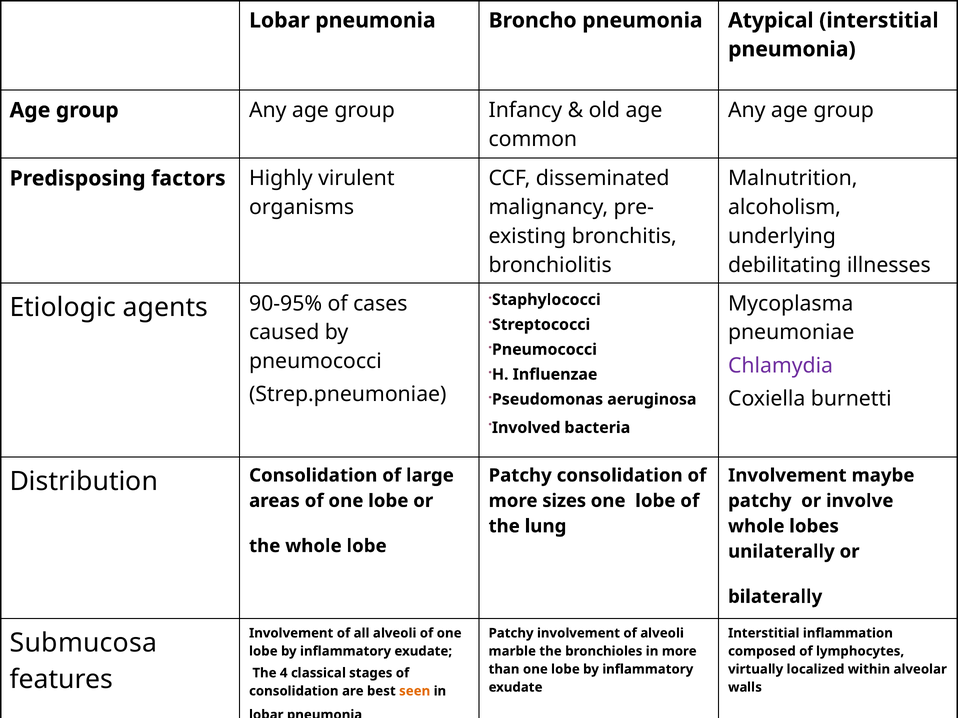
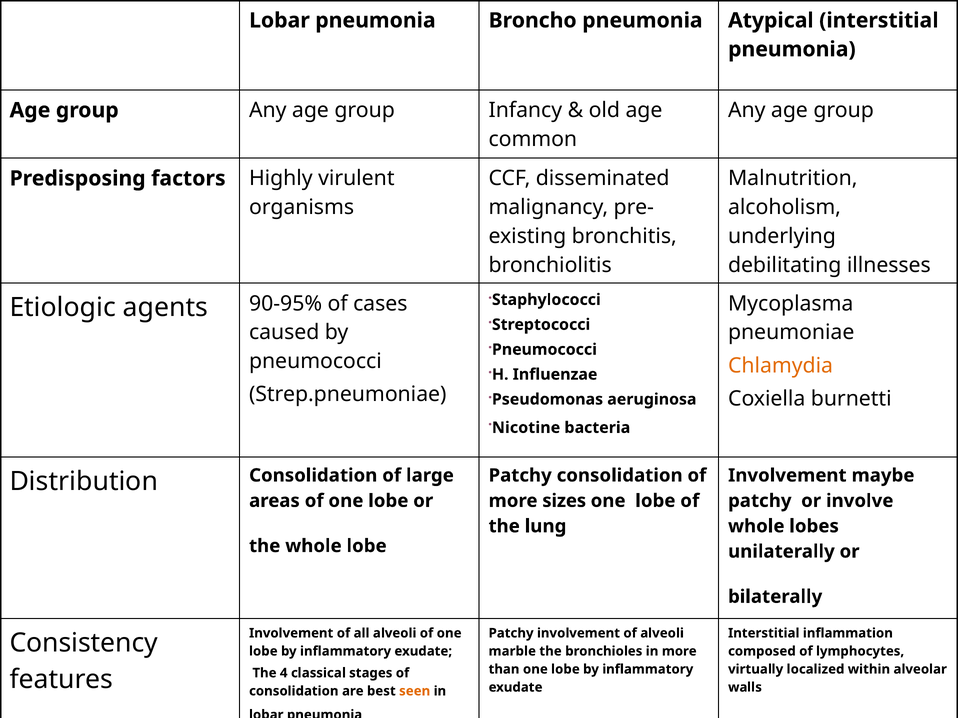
Chlamydia colour: purple -> orange
Involved: Involved -> Nicotine
Submucosa: Submucosa -> Consistency
